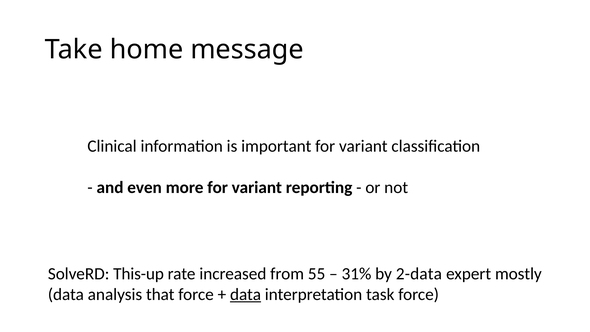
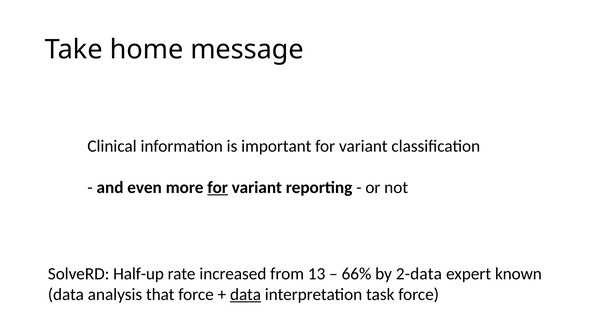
for at (218, 187) underline: none -> present
This-up: This-up -> Half-up
55: 55 -> 13
31%: 31% -> 66%
mostly: mostly -> known
